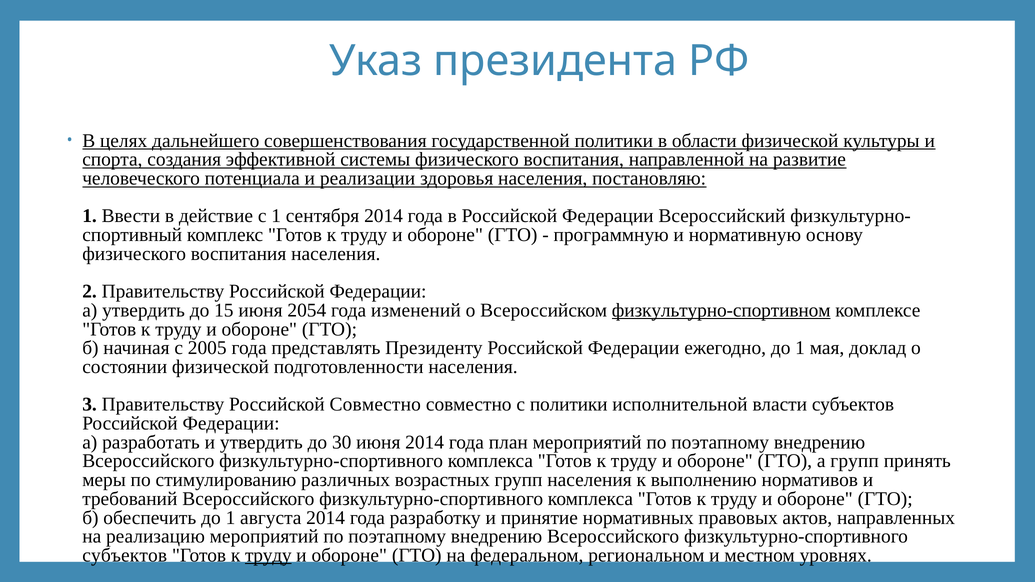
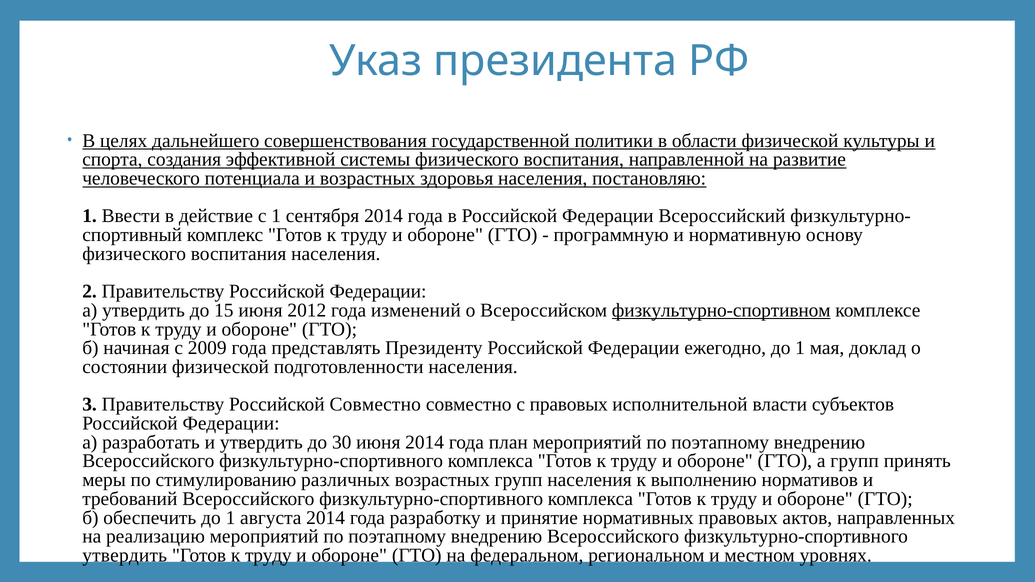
и реализации: реализации -> возрастных
2054: 2054 -> 2012
2005: 2005 -> 2009
с политики: политики -> правовых
субъектов at (125, 555): субъектов -> утвердить
труду at (268, 555) underline: present -> none
